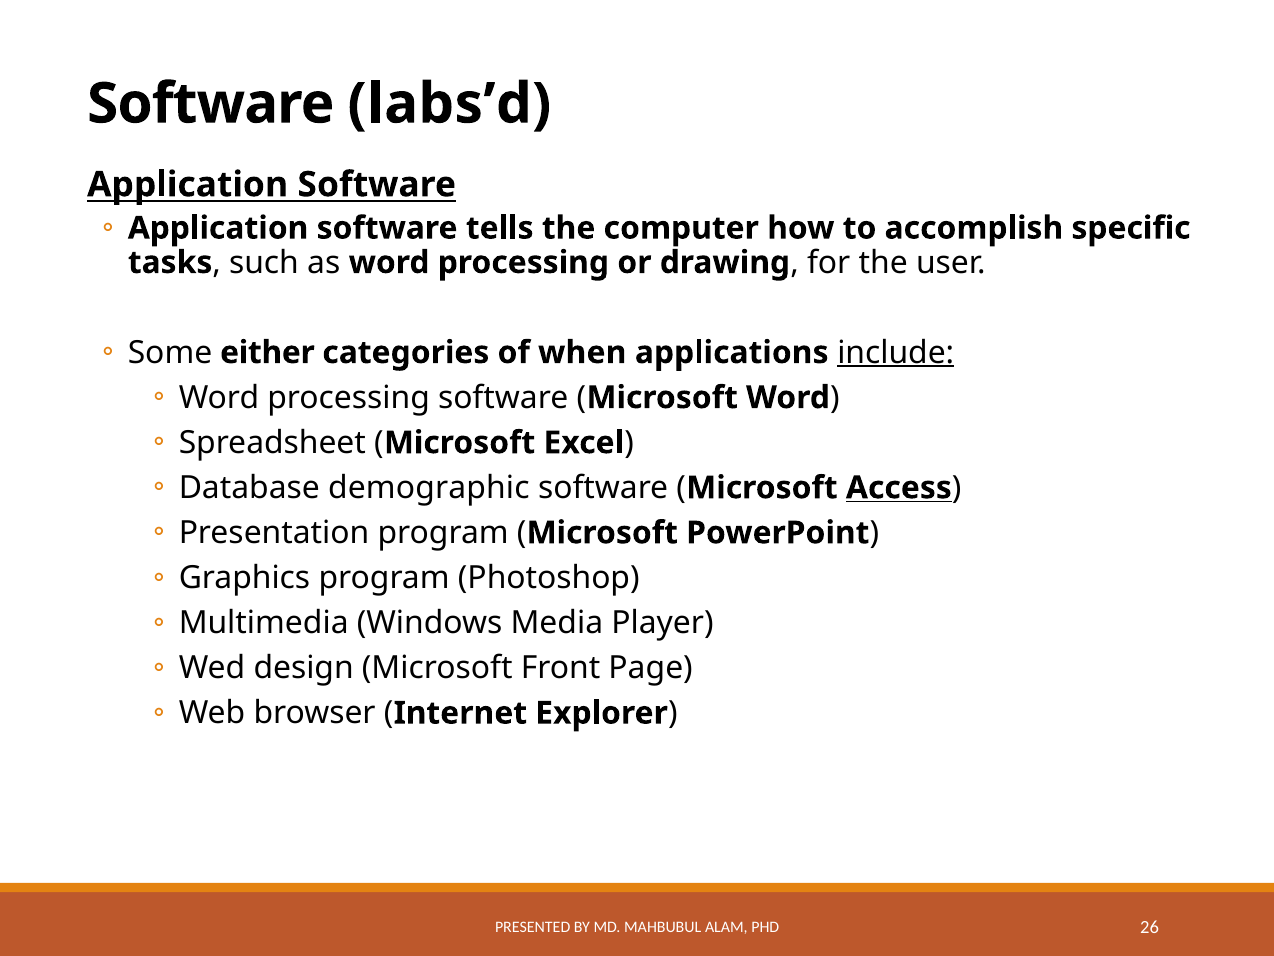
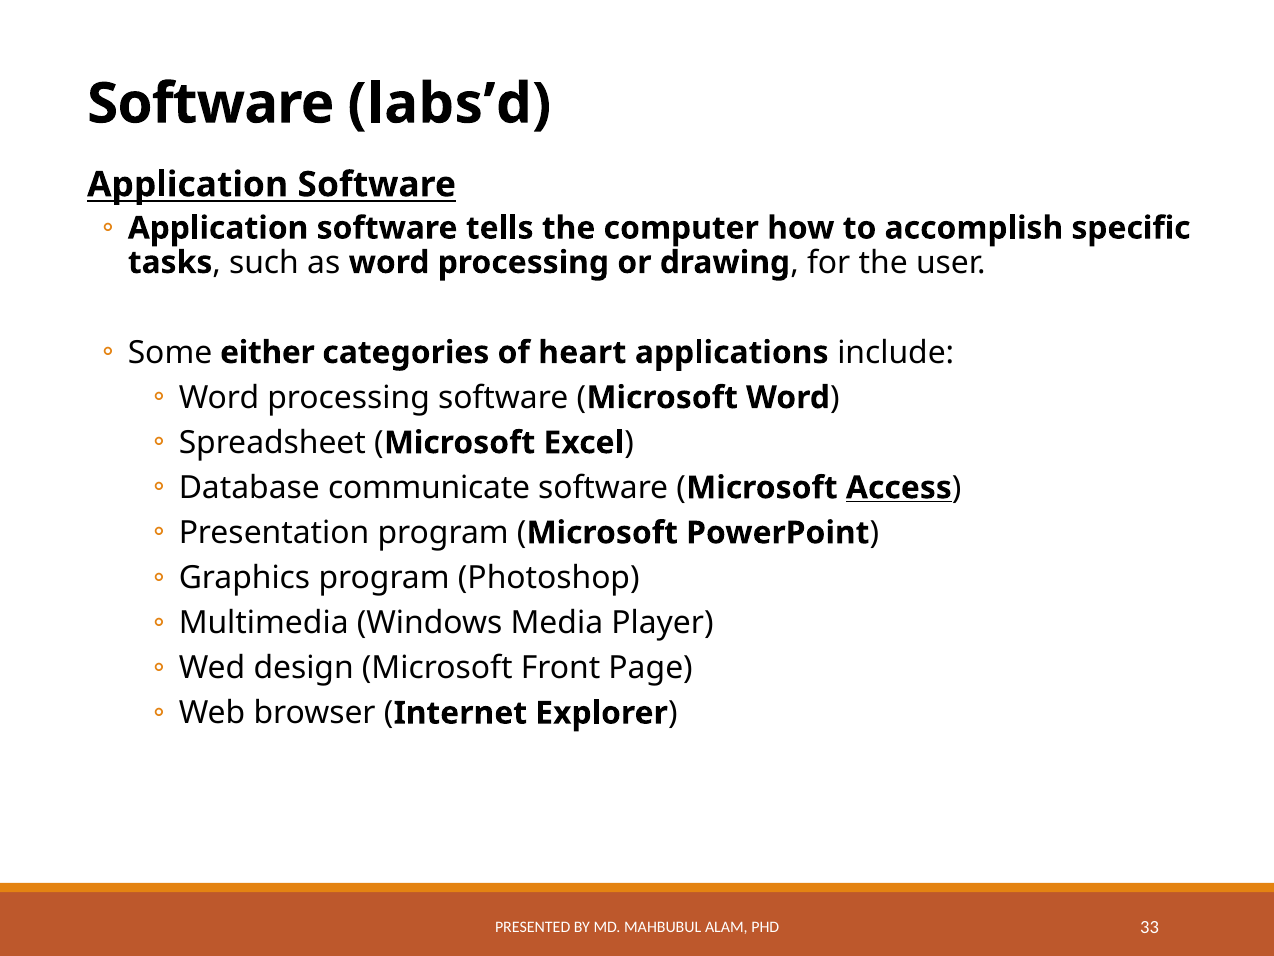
when: when -> heart
include underline: present -> none
demographic: demographic -> communicate
26: 26 -> 33
